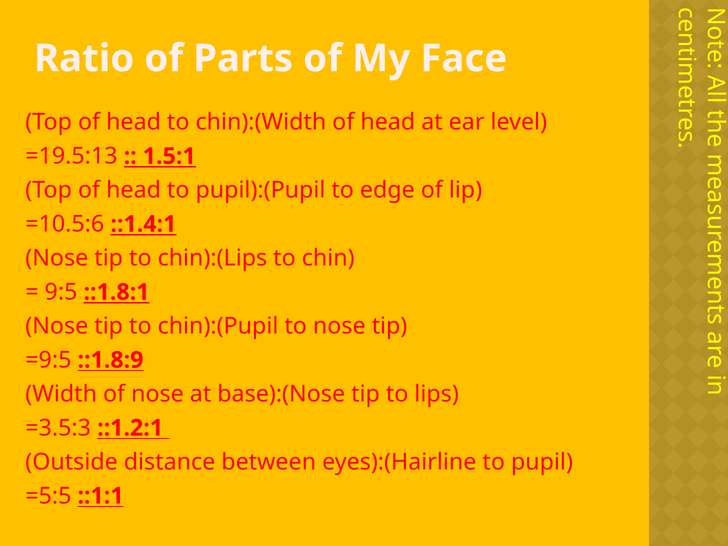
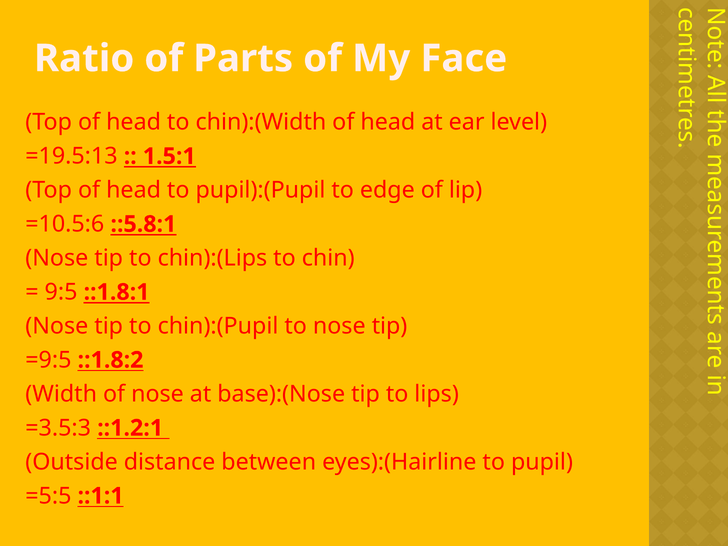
::1.4:1: ::1.4:1 -> ::5.8:1
::1.8:9: ::1.8:9 -> ::1.8:2
